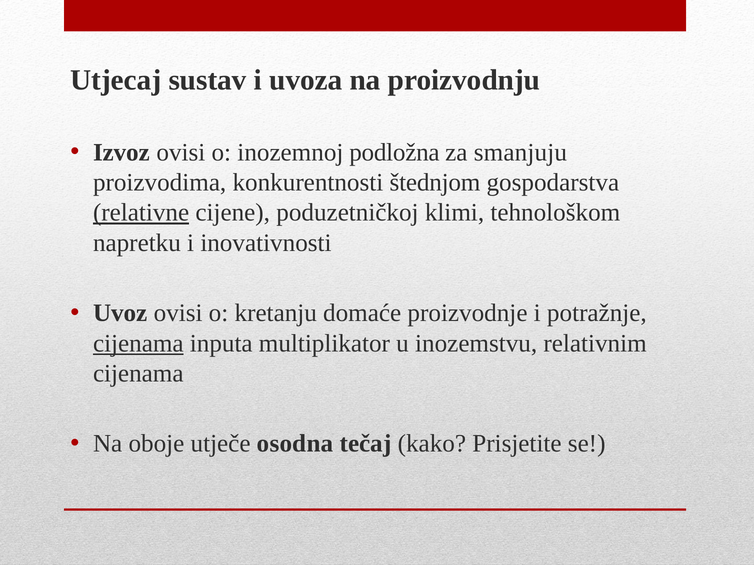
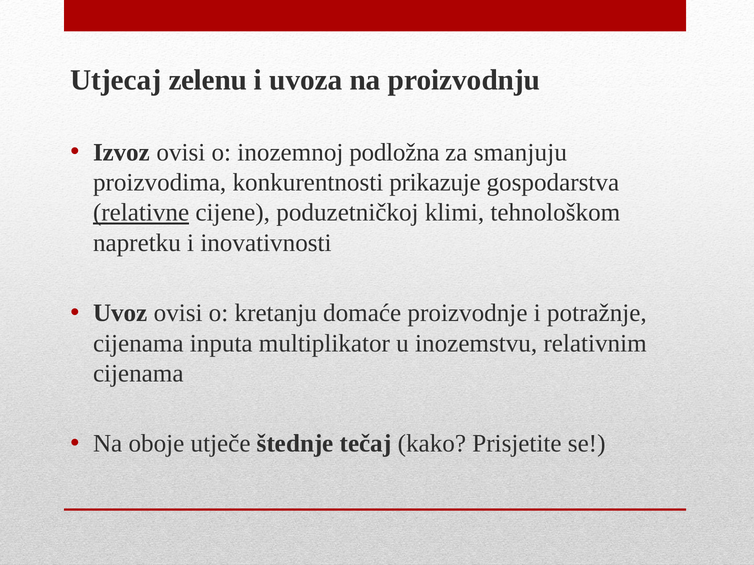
sustav: sustav -> zelenu
štednjom: štednjom -> prikazuje
cijenama at (138, 344) underline: present -> none
osodna: osodna -> štednje
